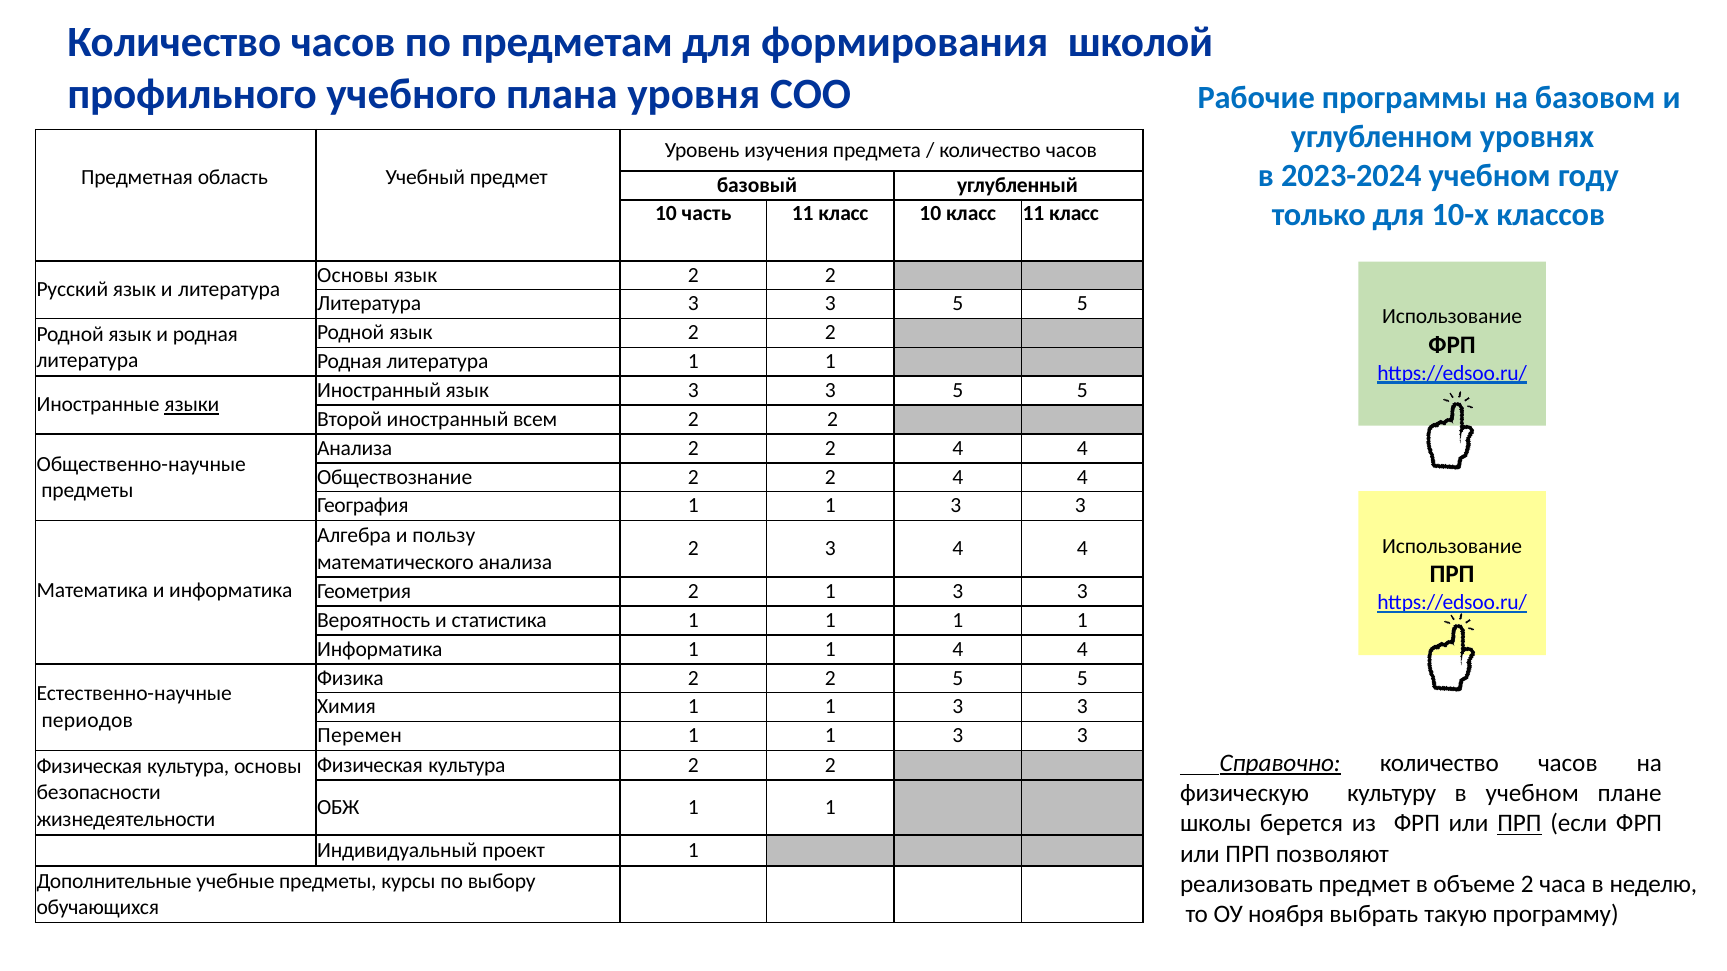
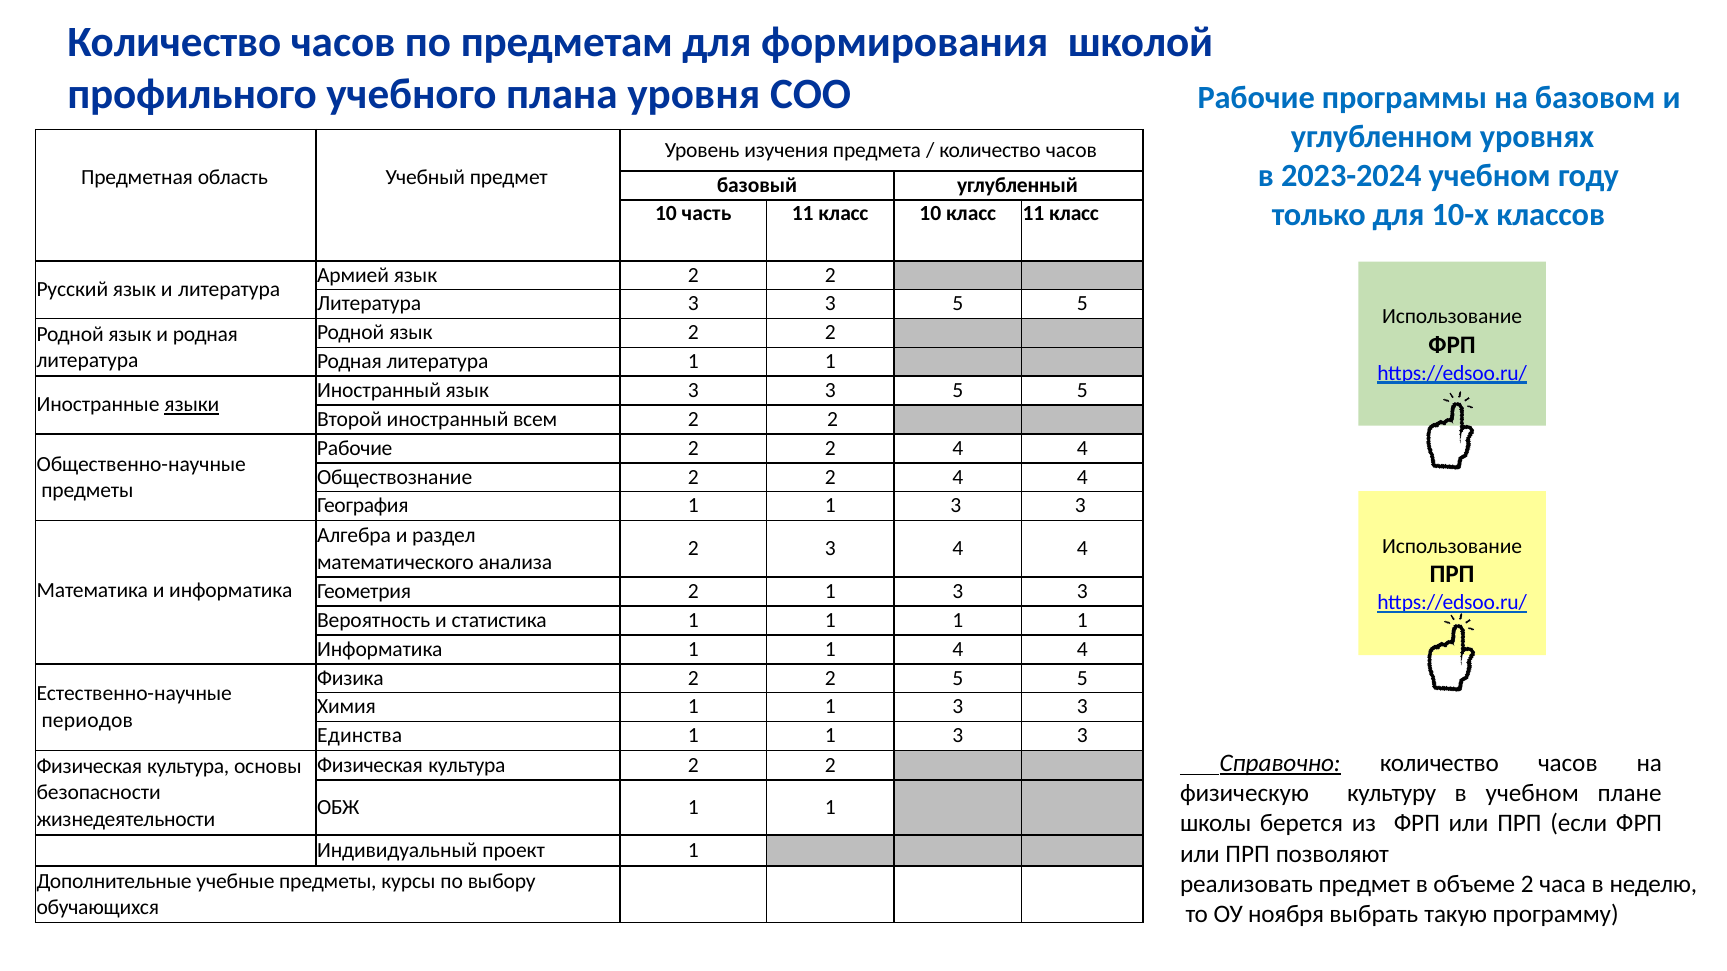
Основы at (353, 275): Основы -> Армией
Анализа at (355, 448): Анализа -> Рабочие
пользу: пользу -> раздел
Перемен: Перемен -> Единства
ПРП at (1519, 824) underline: present -> none
